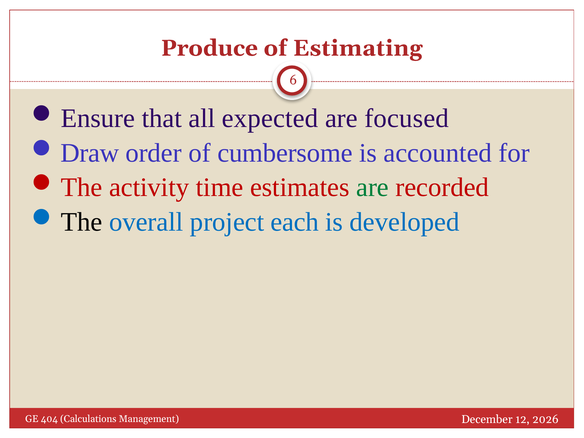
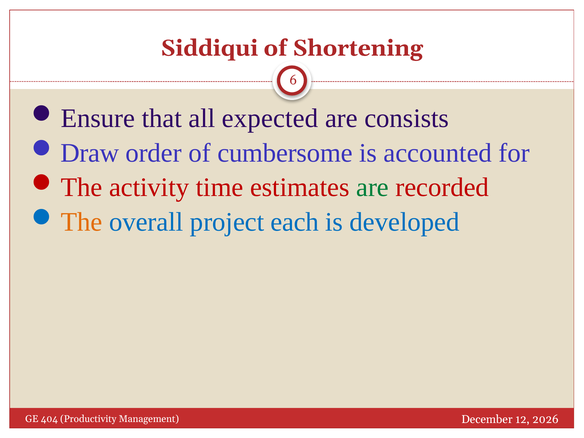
Produce: Produce -> Siddiqui
Estimating: Estimating -> Shortening
focused: focused -> consists
The at (82, 222) colour: black -> orange
Calculations: Calculations -> Productivity
